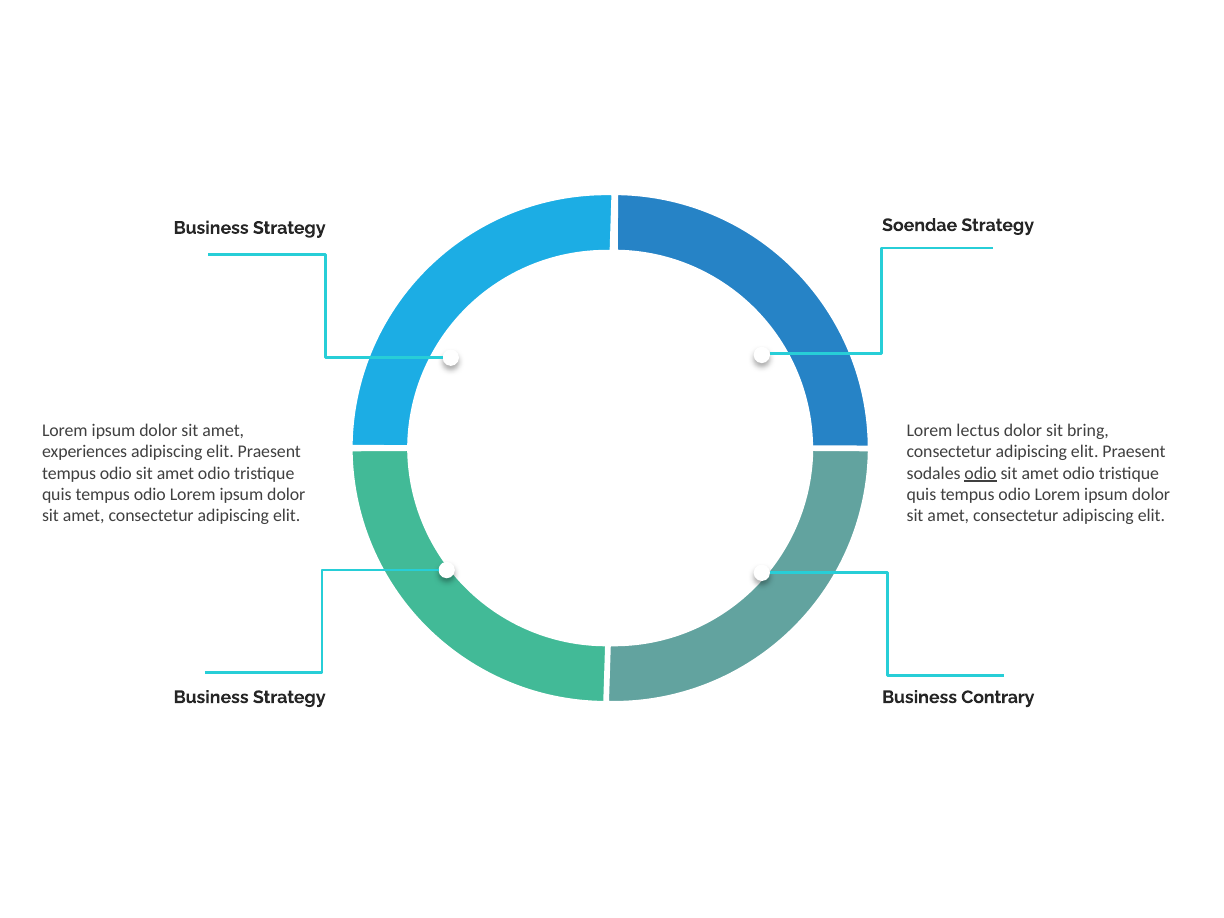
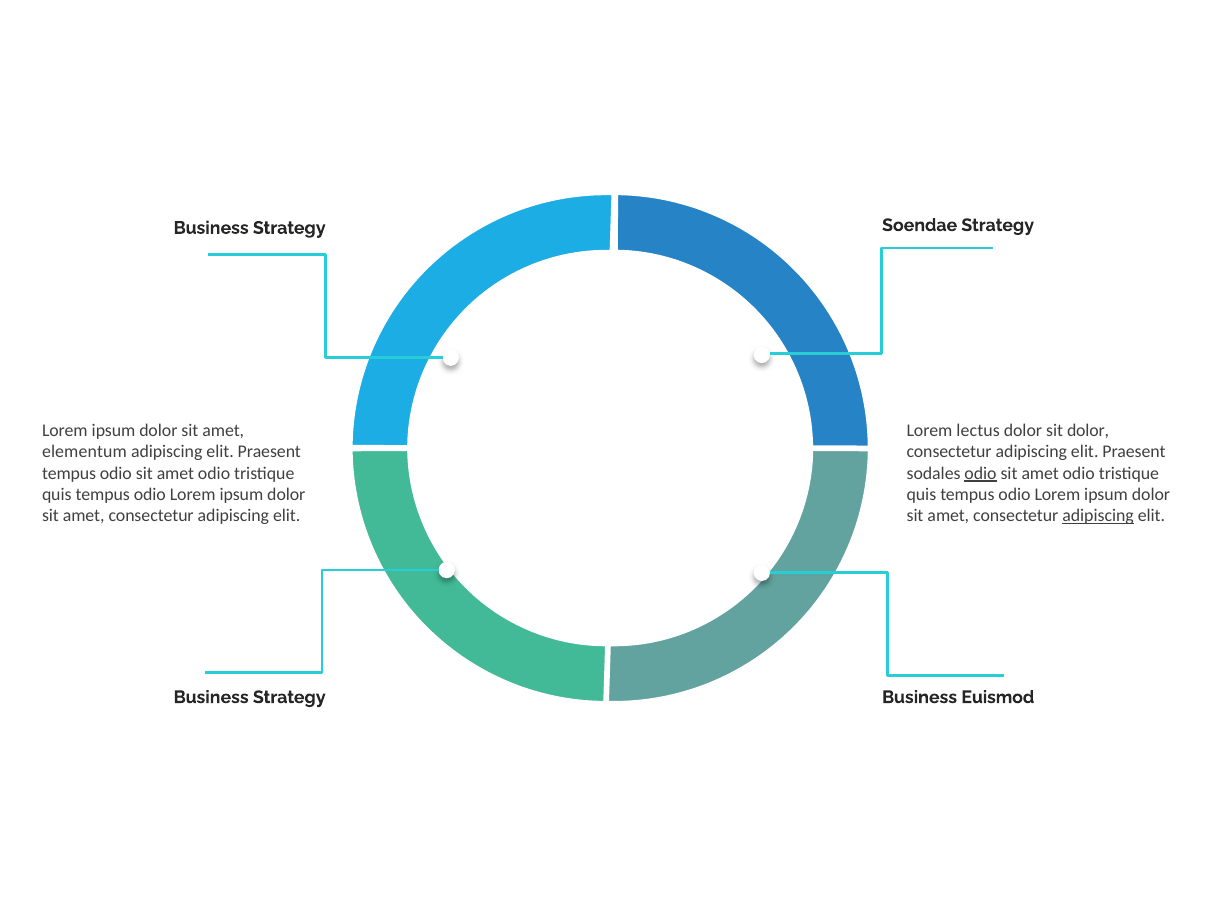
sit bring: bring -> dolor
experiences: experiences -> elementum
adipiscing at (1098, 516) underline: none -> present
Contrary: Contrary -> Euismod
